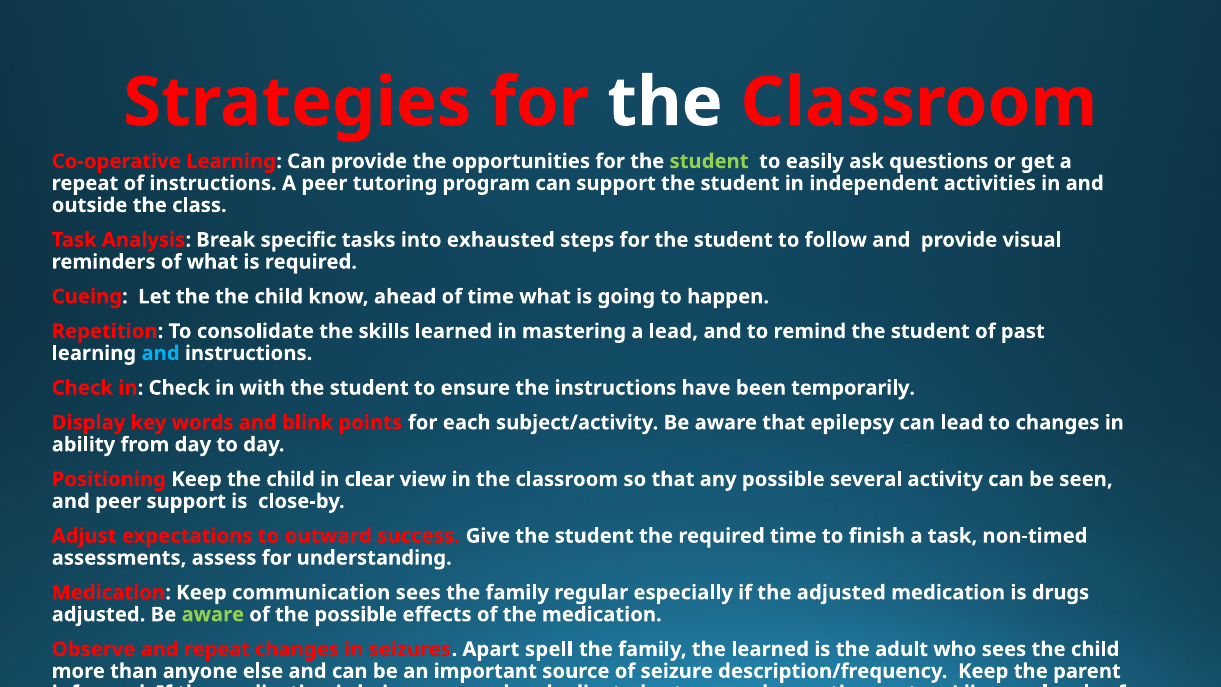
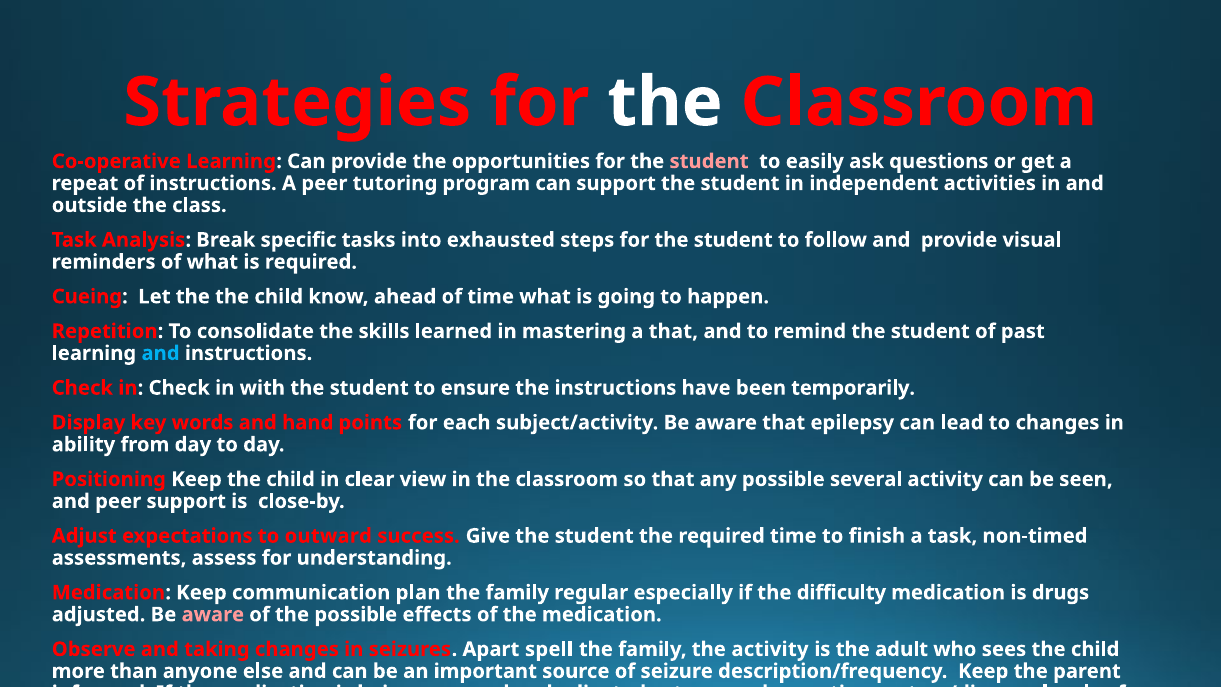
student at (709, 161) colour: light green -> pink
a lead: lead -> that
blink: blink -> hand
communication sees: sees -> plan
the adjusted: adjusted -> difficulty
aware at (213, 614) colour: light green -> pink
and repeat: repeat -> taking
the learned: learned -> activity
